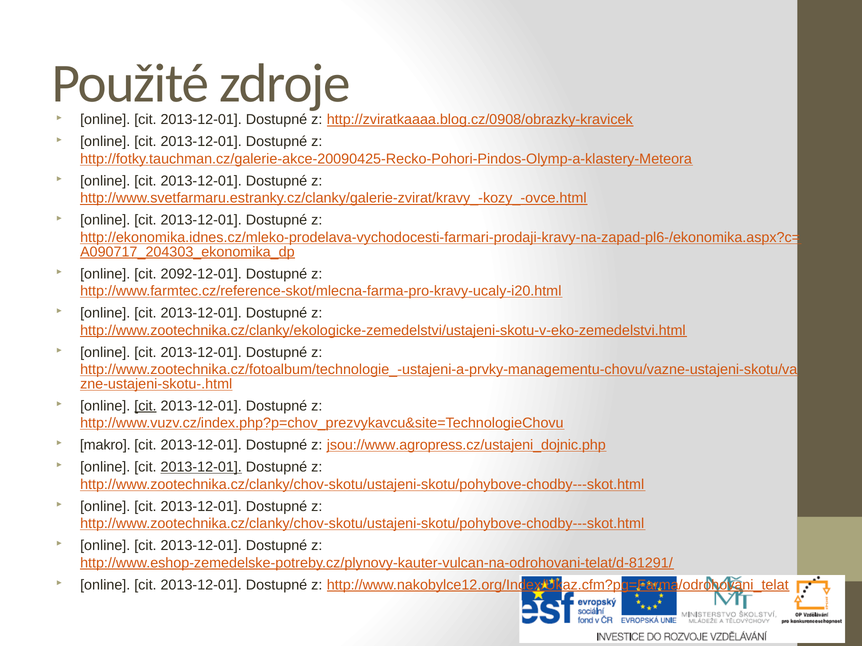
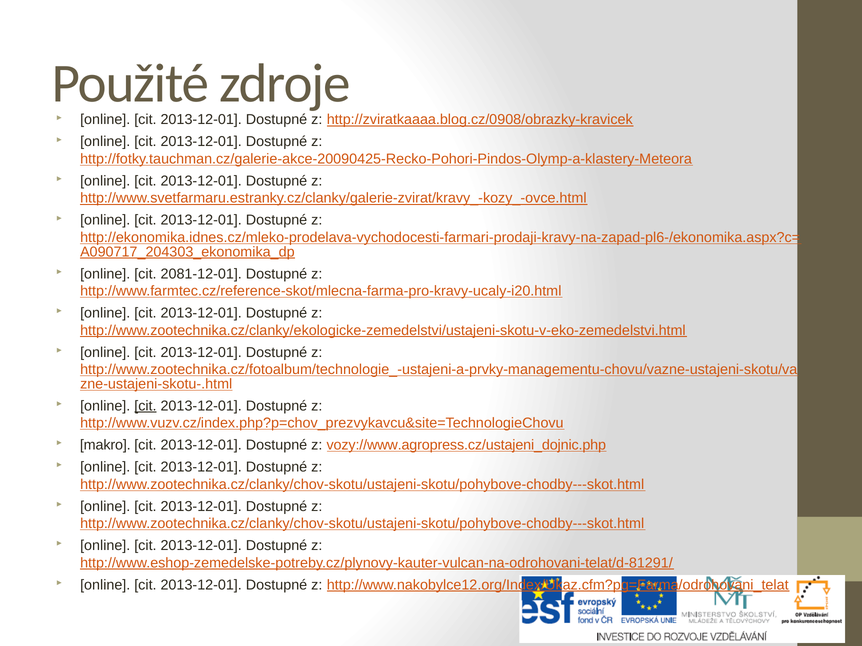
2092-12-01: 2092-12-01 -> 2081-12-01
jsou://www.agropress.cz/ustajeni_dojnic.php: jsou://www.agropress.cz/ustajeni_dojnic.php -> vozy://www.agropress.cz/ustajeni_dojnic.php
2013-12-01 at (201, 467) underline: present -> none
